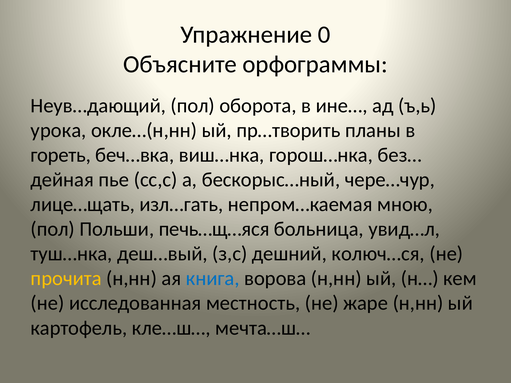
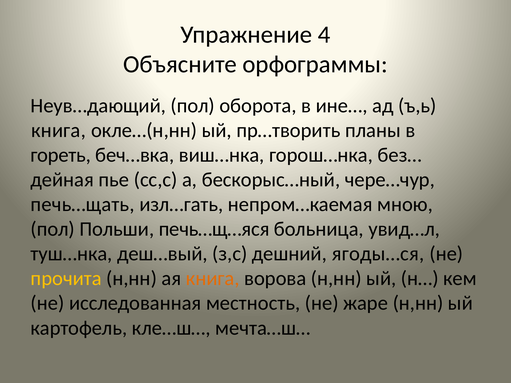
0: 0 -> 4
урока at (59, 130): урока -> книга
лице…щать: лице…щать -> печь…щать
колюч…ся: колюч…ся -> ягоды…ся
книга at (213, 279) colour: blue -> orange
